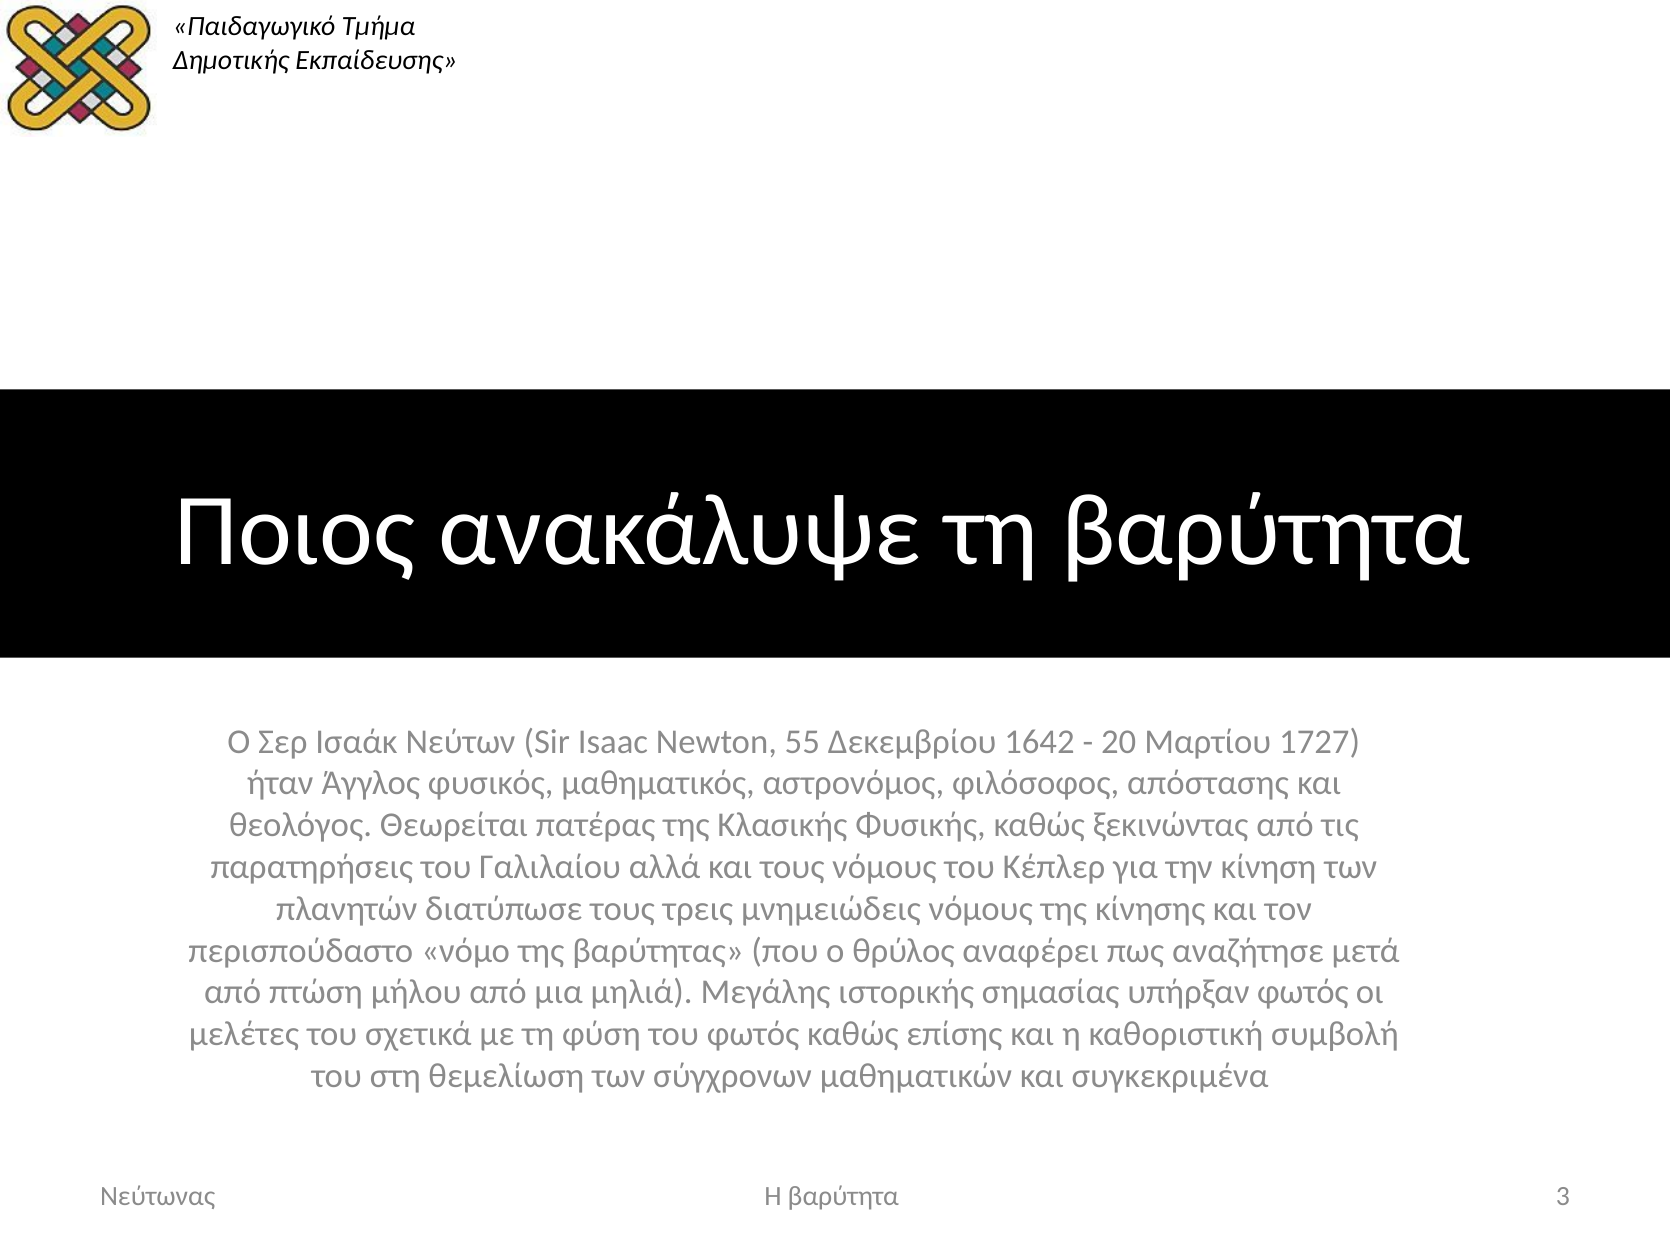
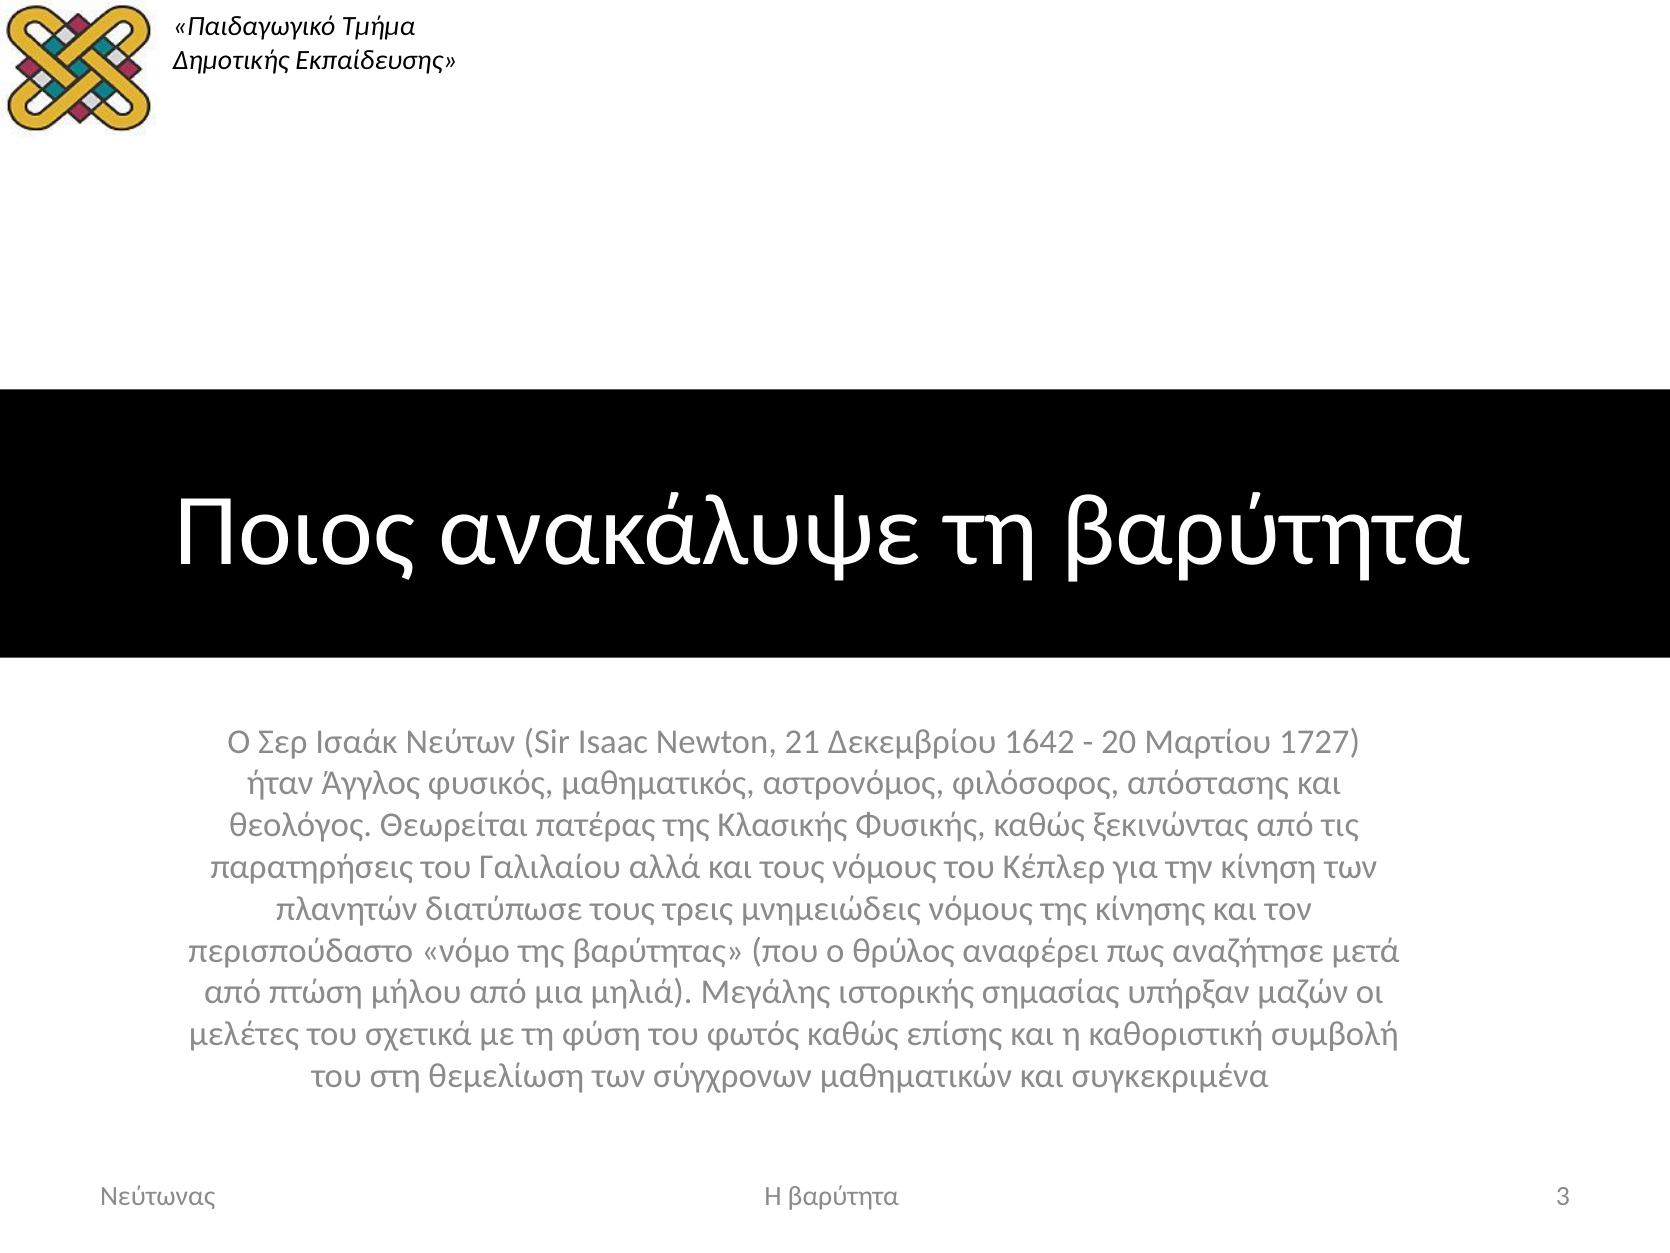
55: 55 -> 21
υπήρξαν φωτός: φωτός -> μαζών
